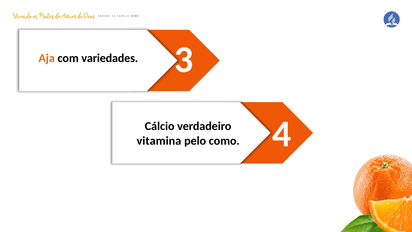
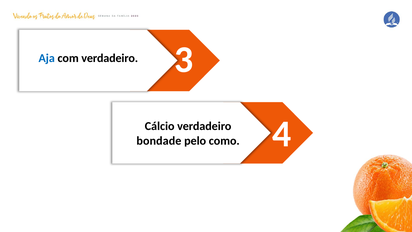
Aja colour: orange -> blue
com variedades: variedades -> verdadeiro
vitamina: vitamina -> bondade
